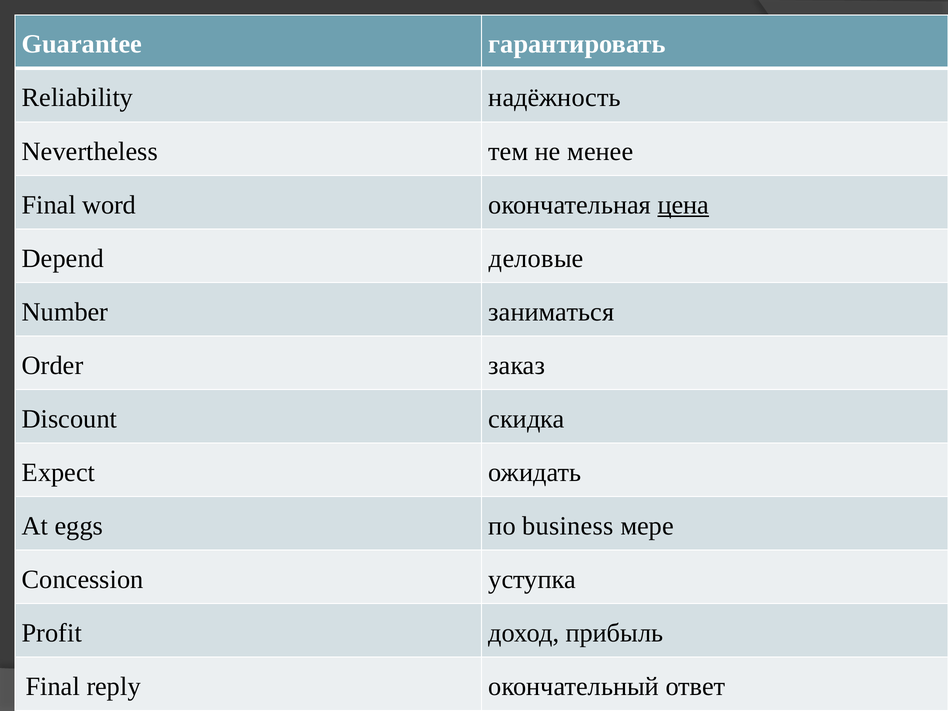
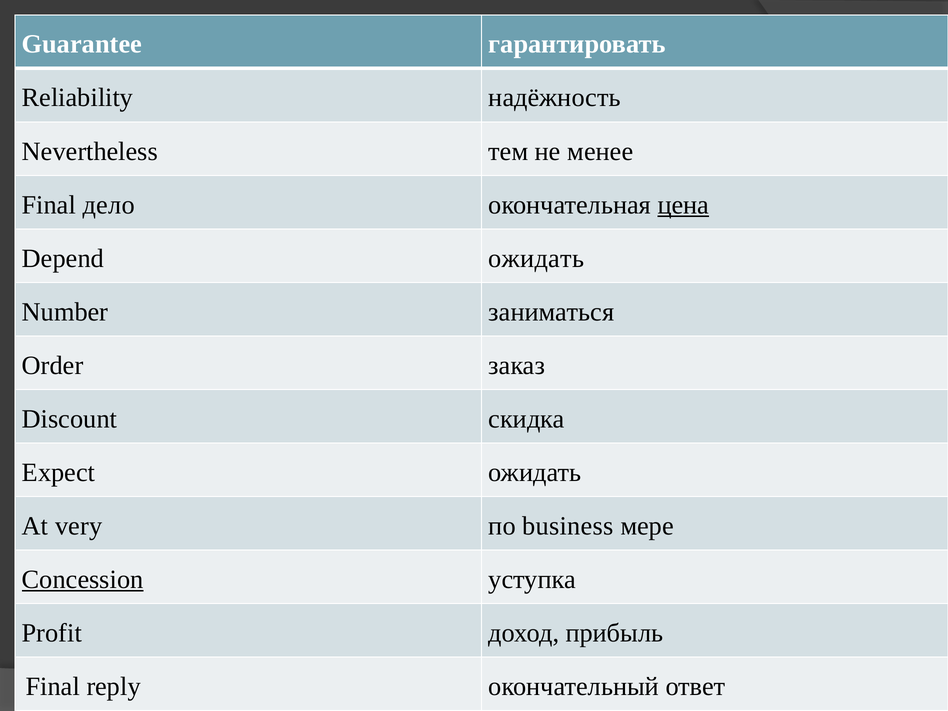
word: word -> дело
Depend деловые: деловые -> ожидать
eggs: eggs -> very
Concession underline: none -> present
